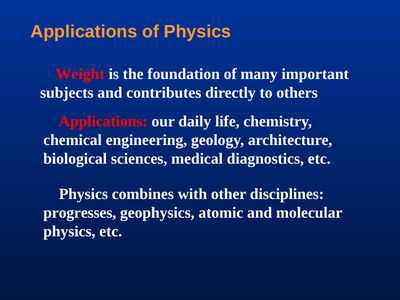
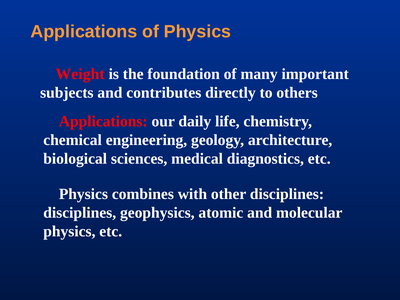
progresses at (80, 213): progresses -> disciplines
